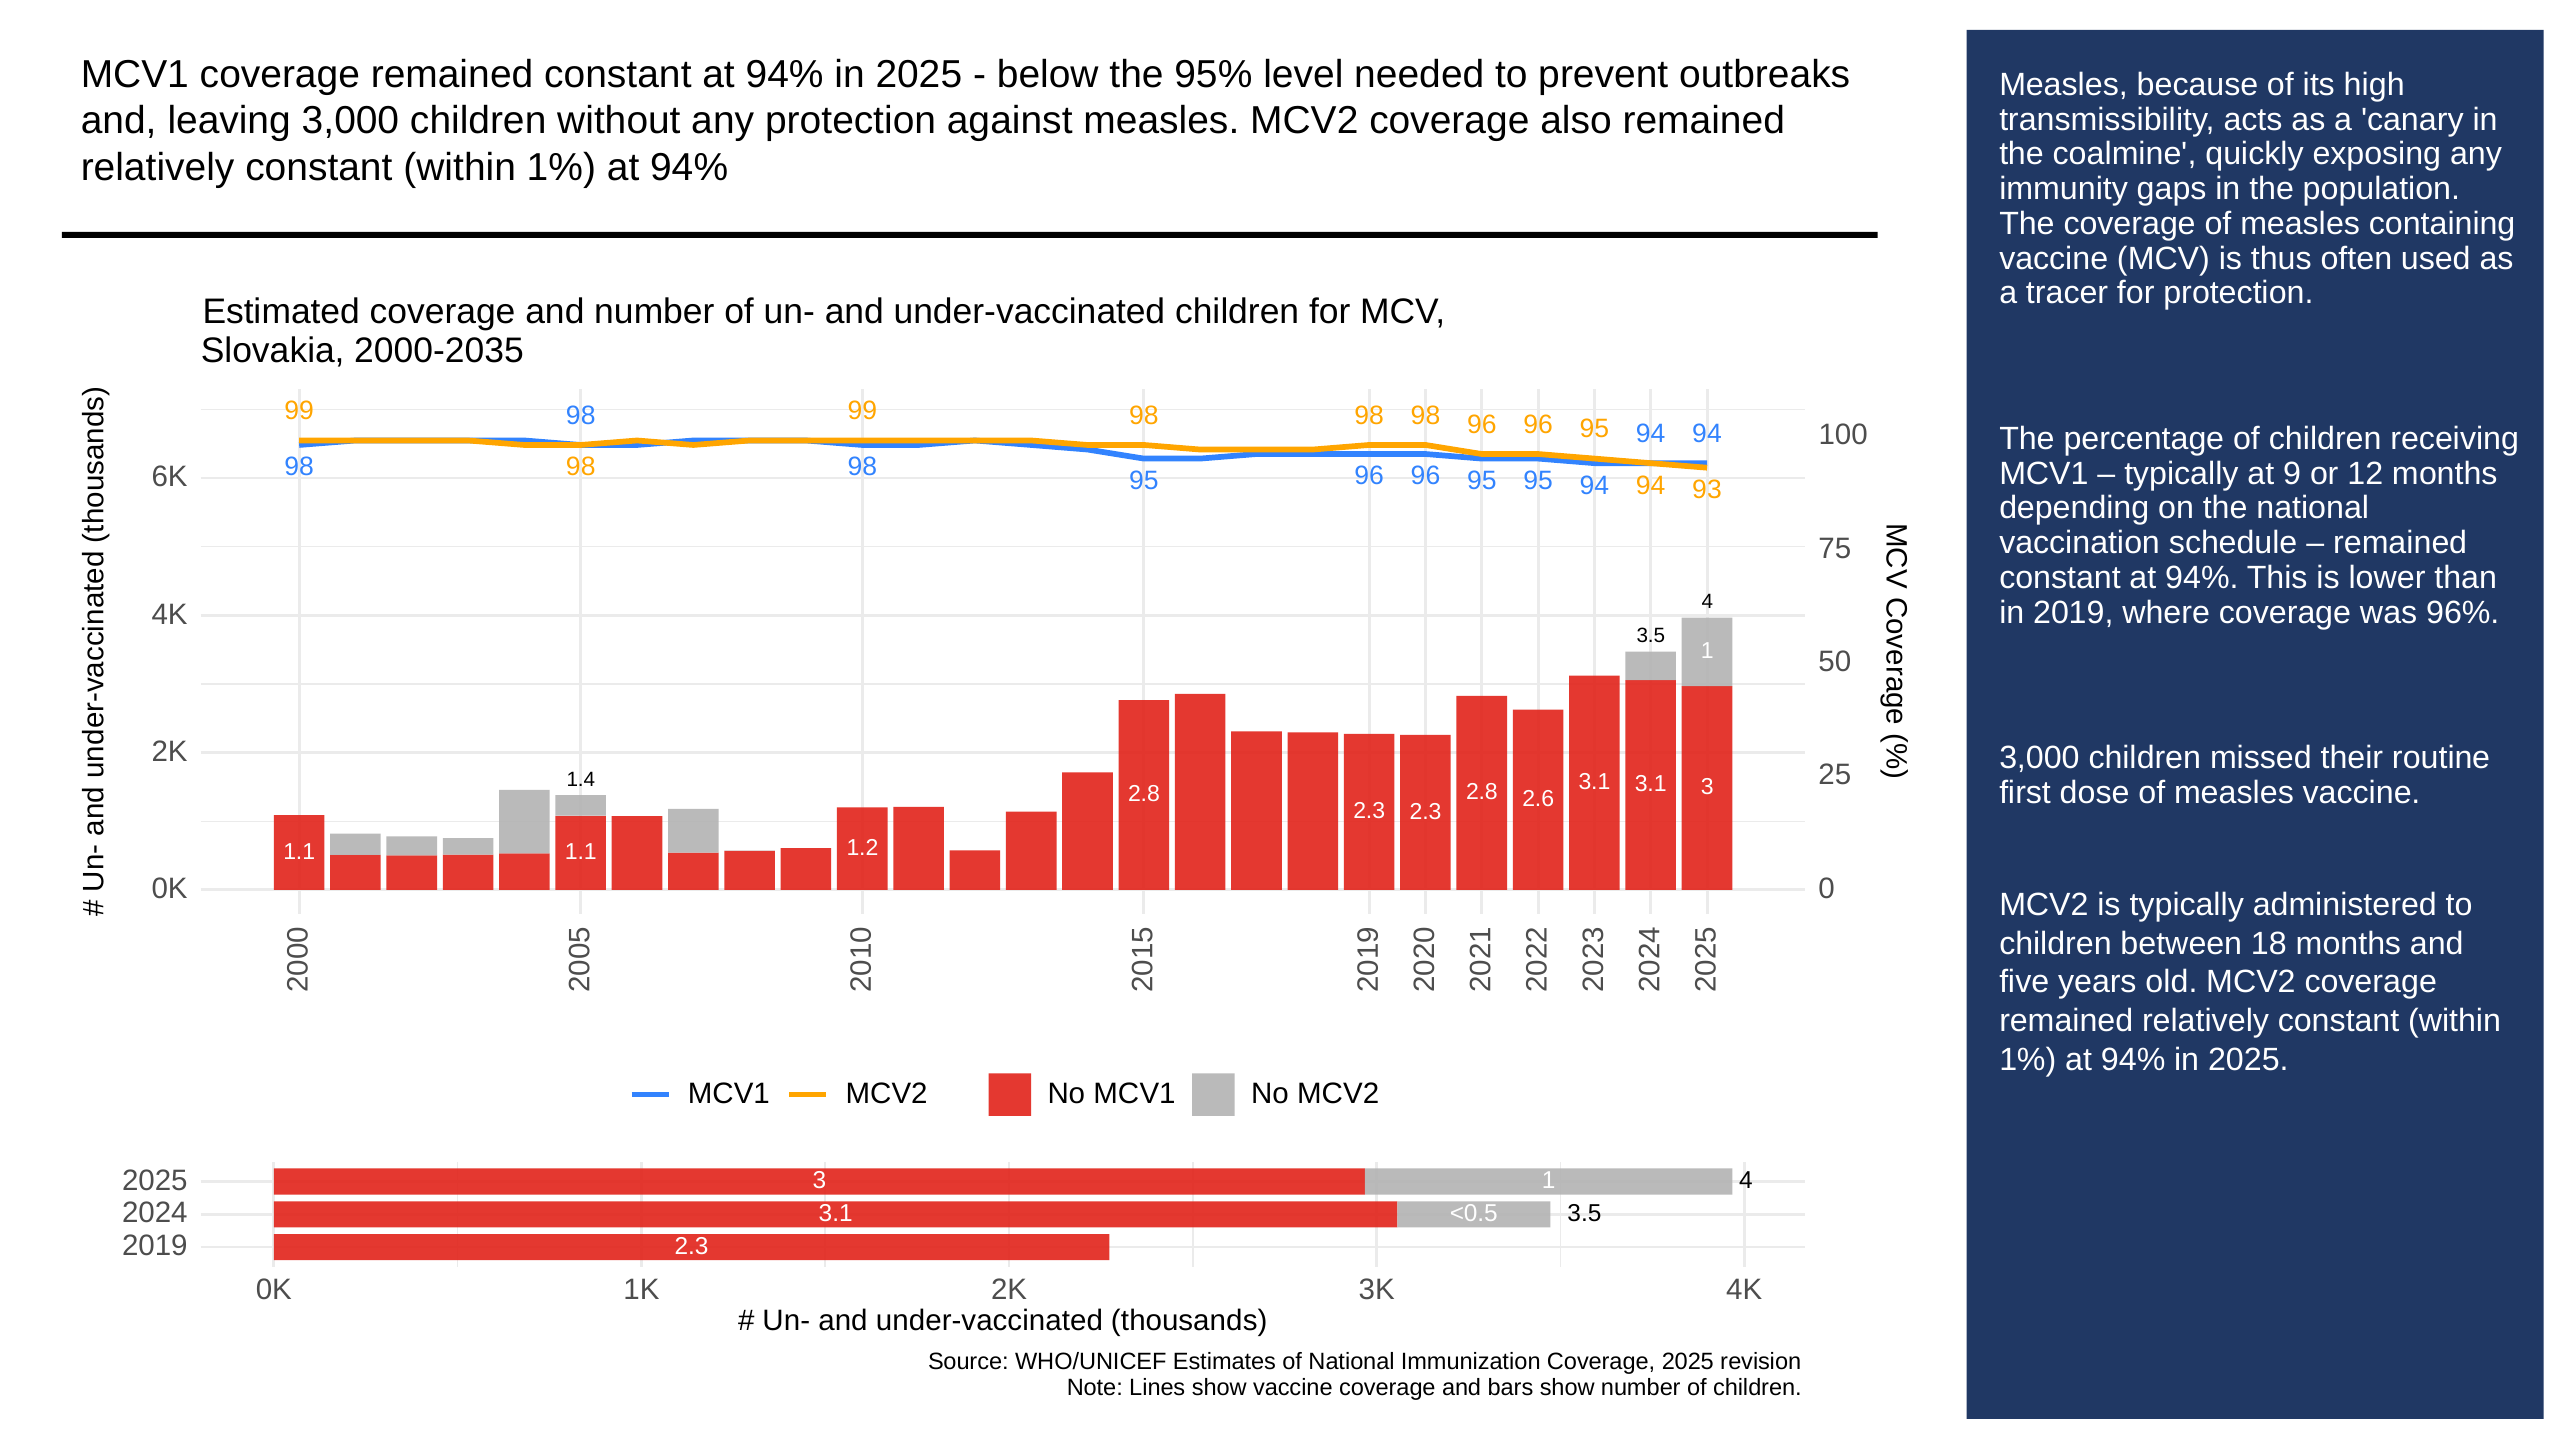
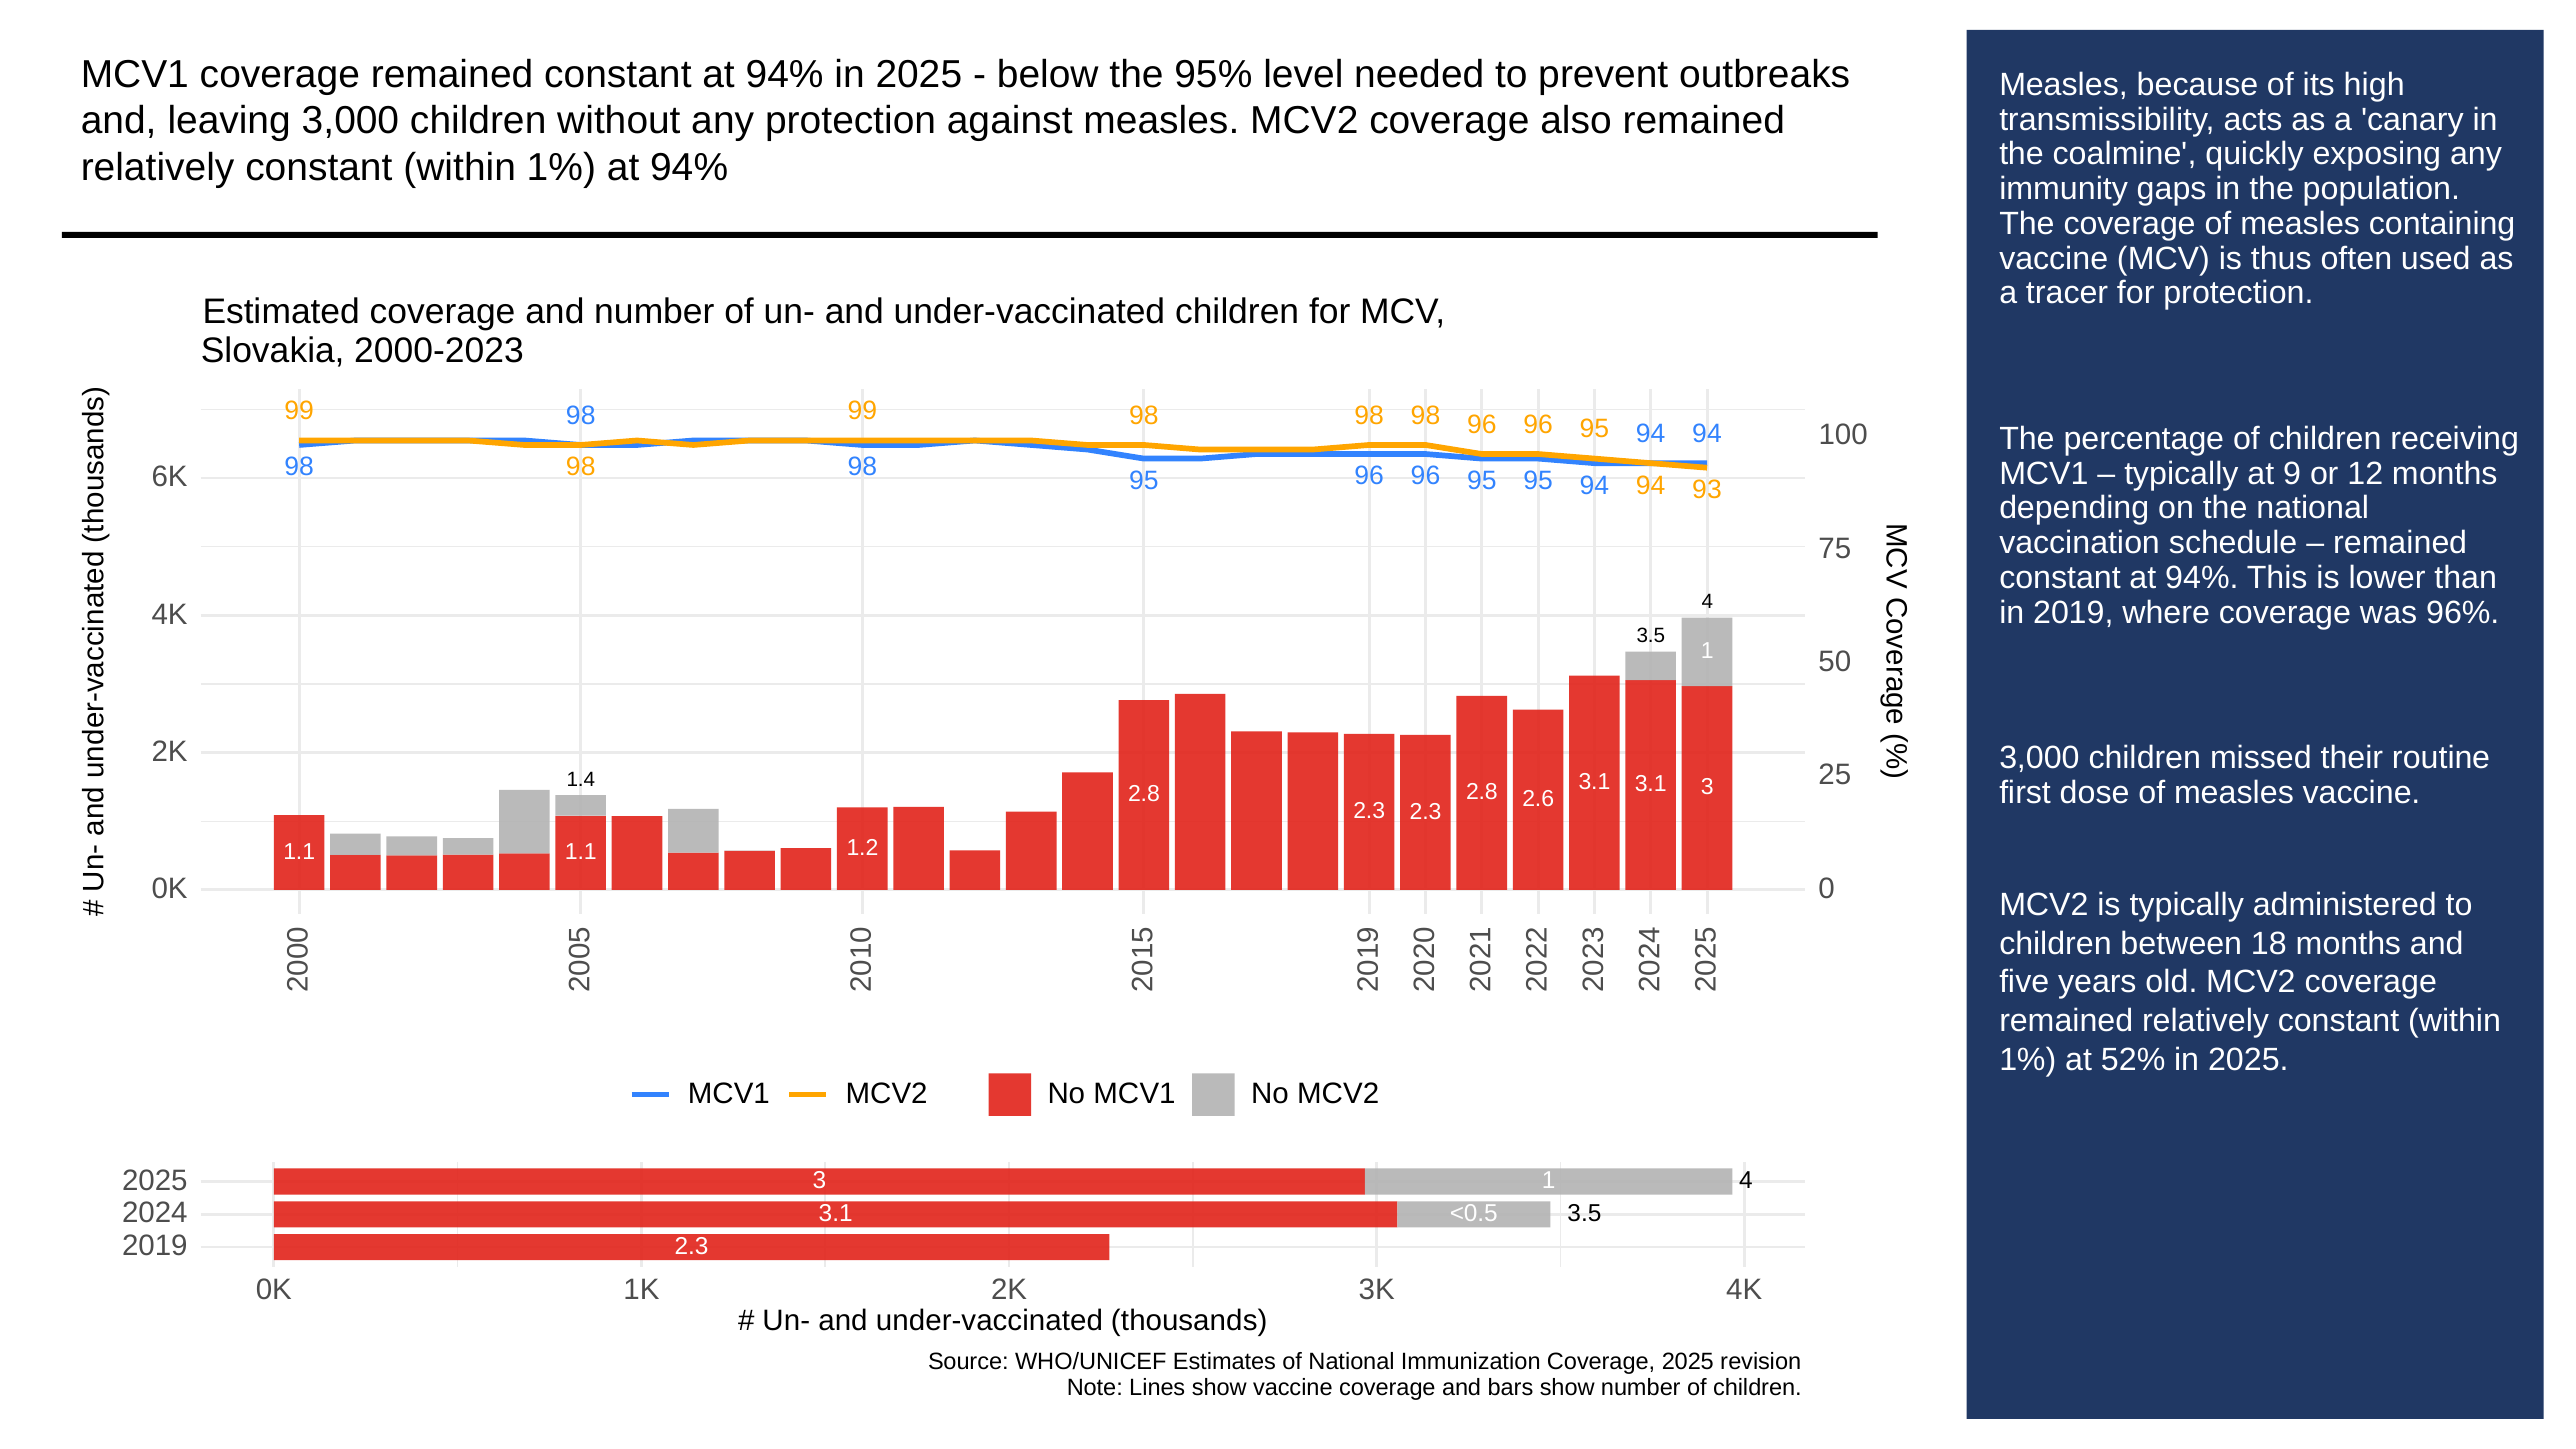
2000-2035: 2000-2035 -> 2000-2023
94% at (2133, 1059): 94% -> 52%
